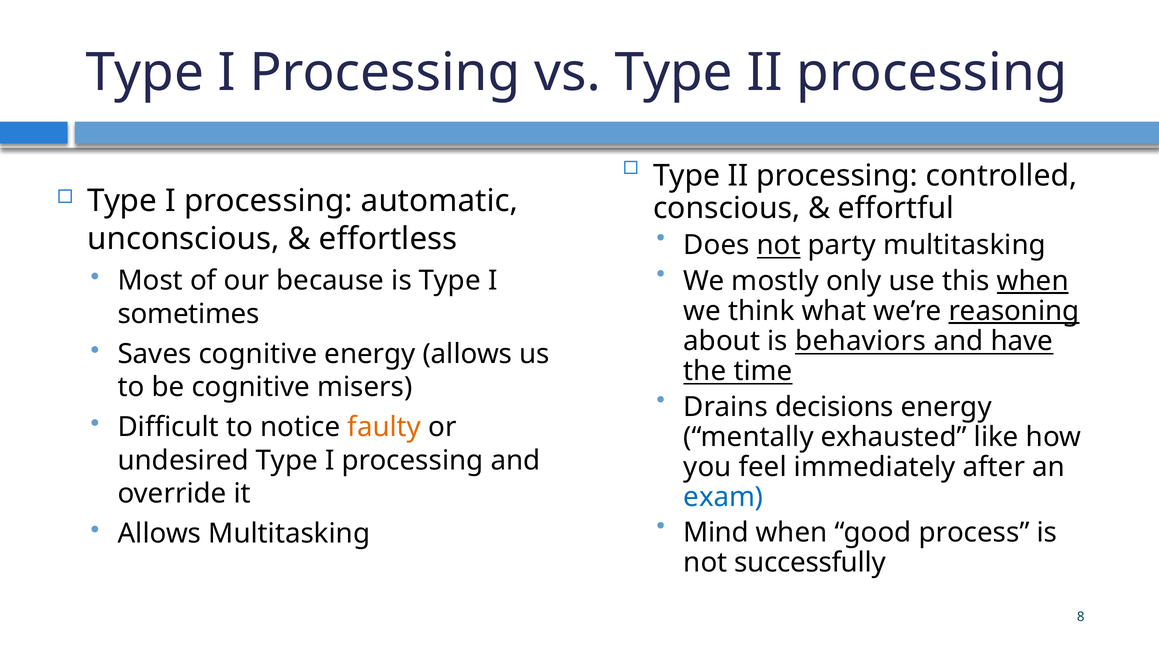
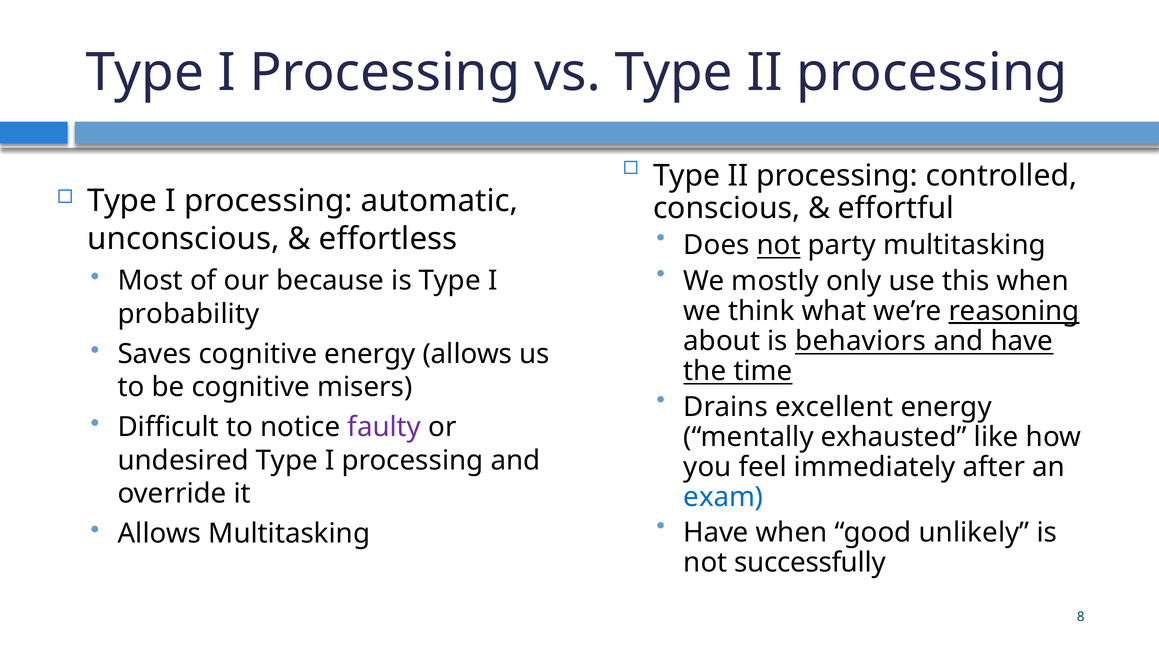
when at (1033, 281) underline: present -> none
sometimes: sometimes -> probability
decisions: decisions -> excellent
faulty colour: orange -> purple
Mind at (716, 533): Mind -> Have
process: process -> unlikely
